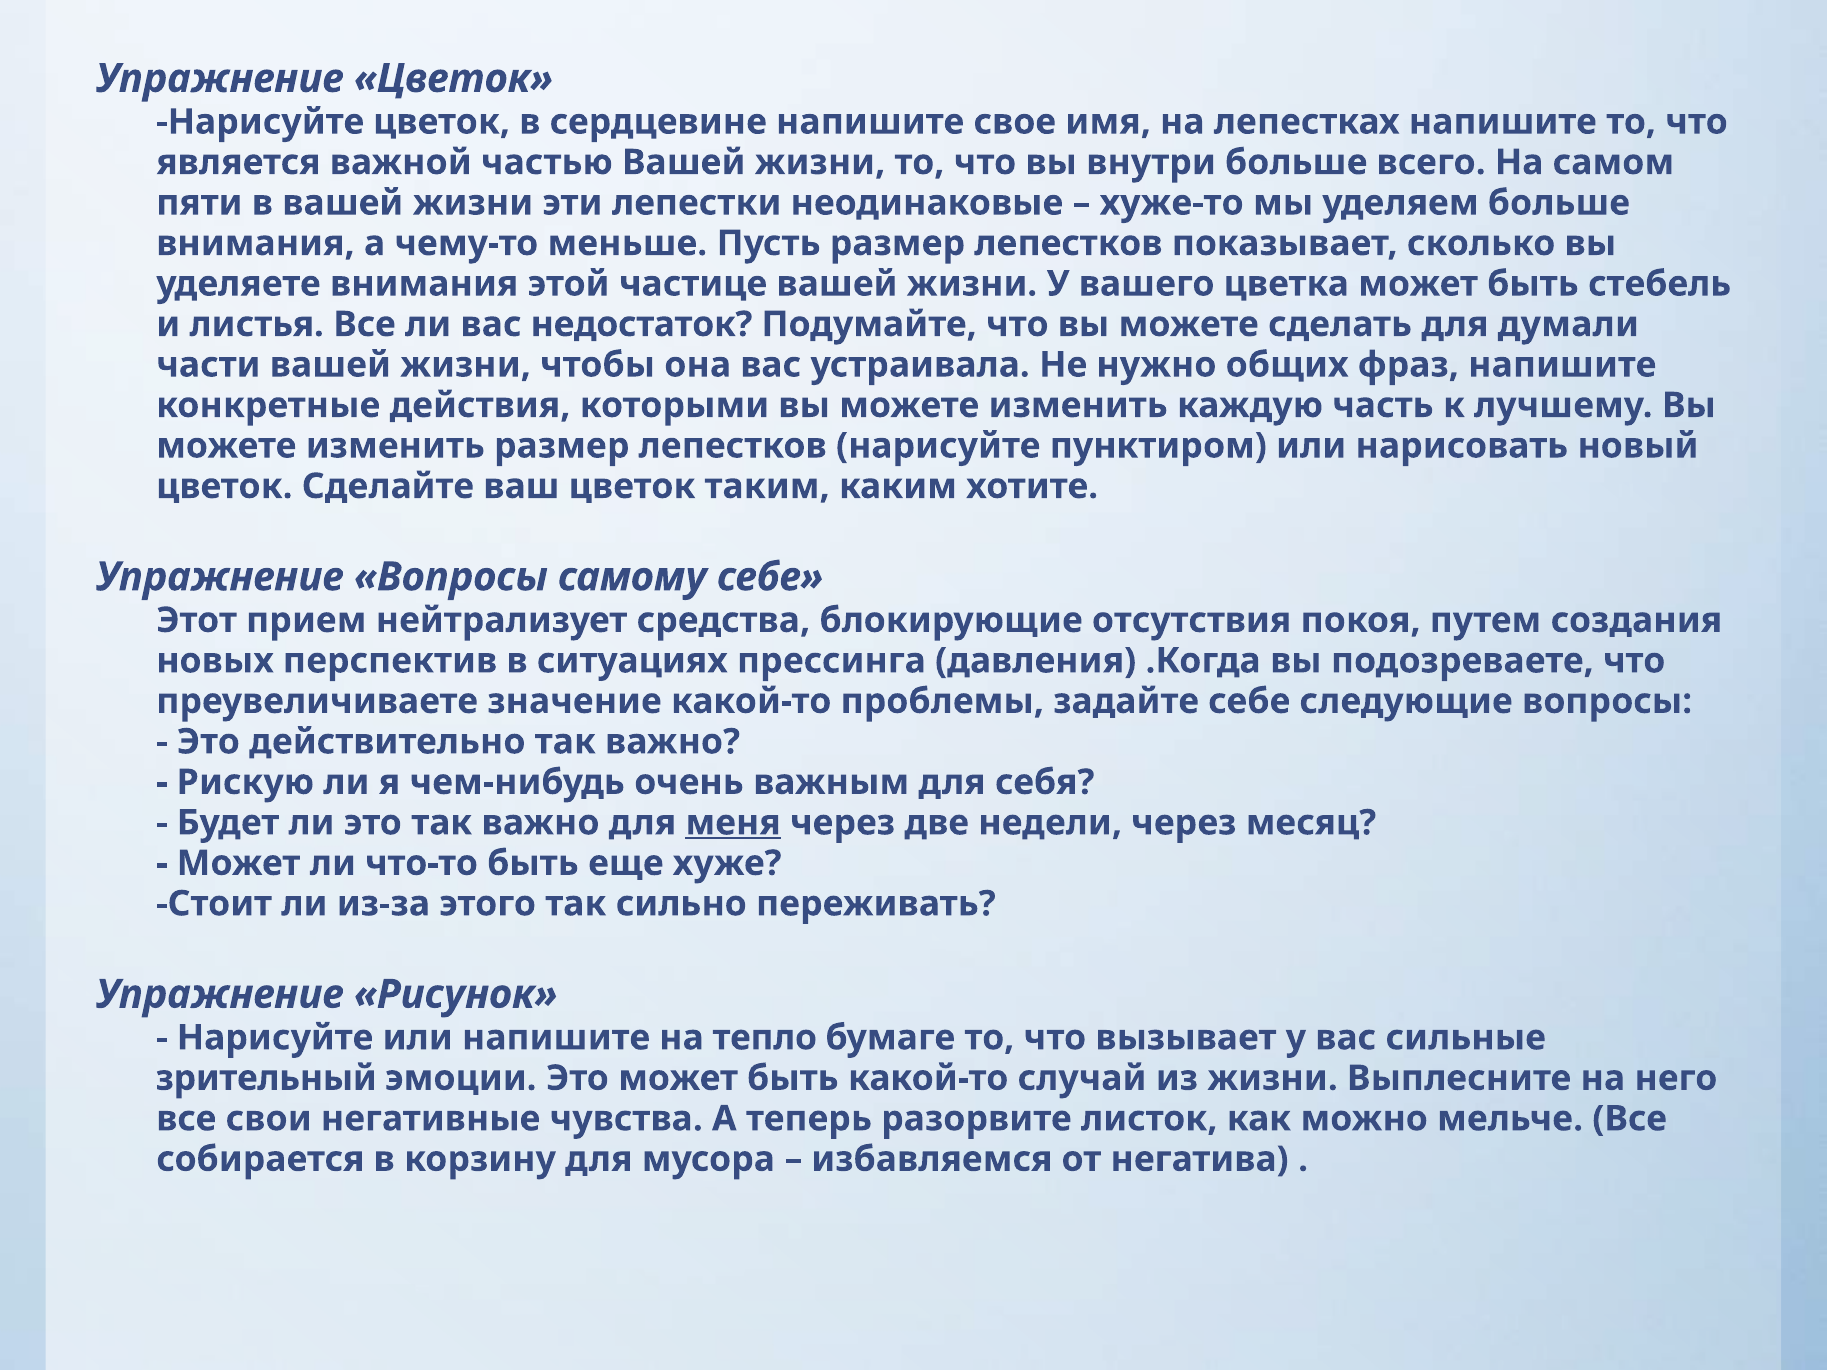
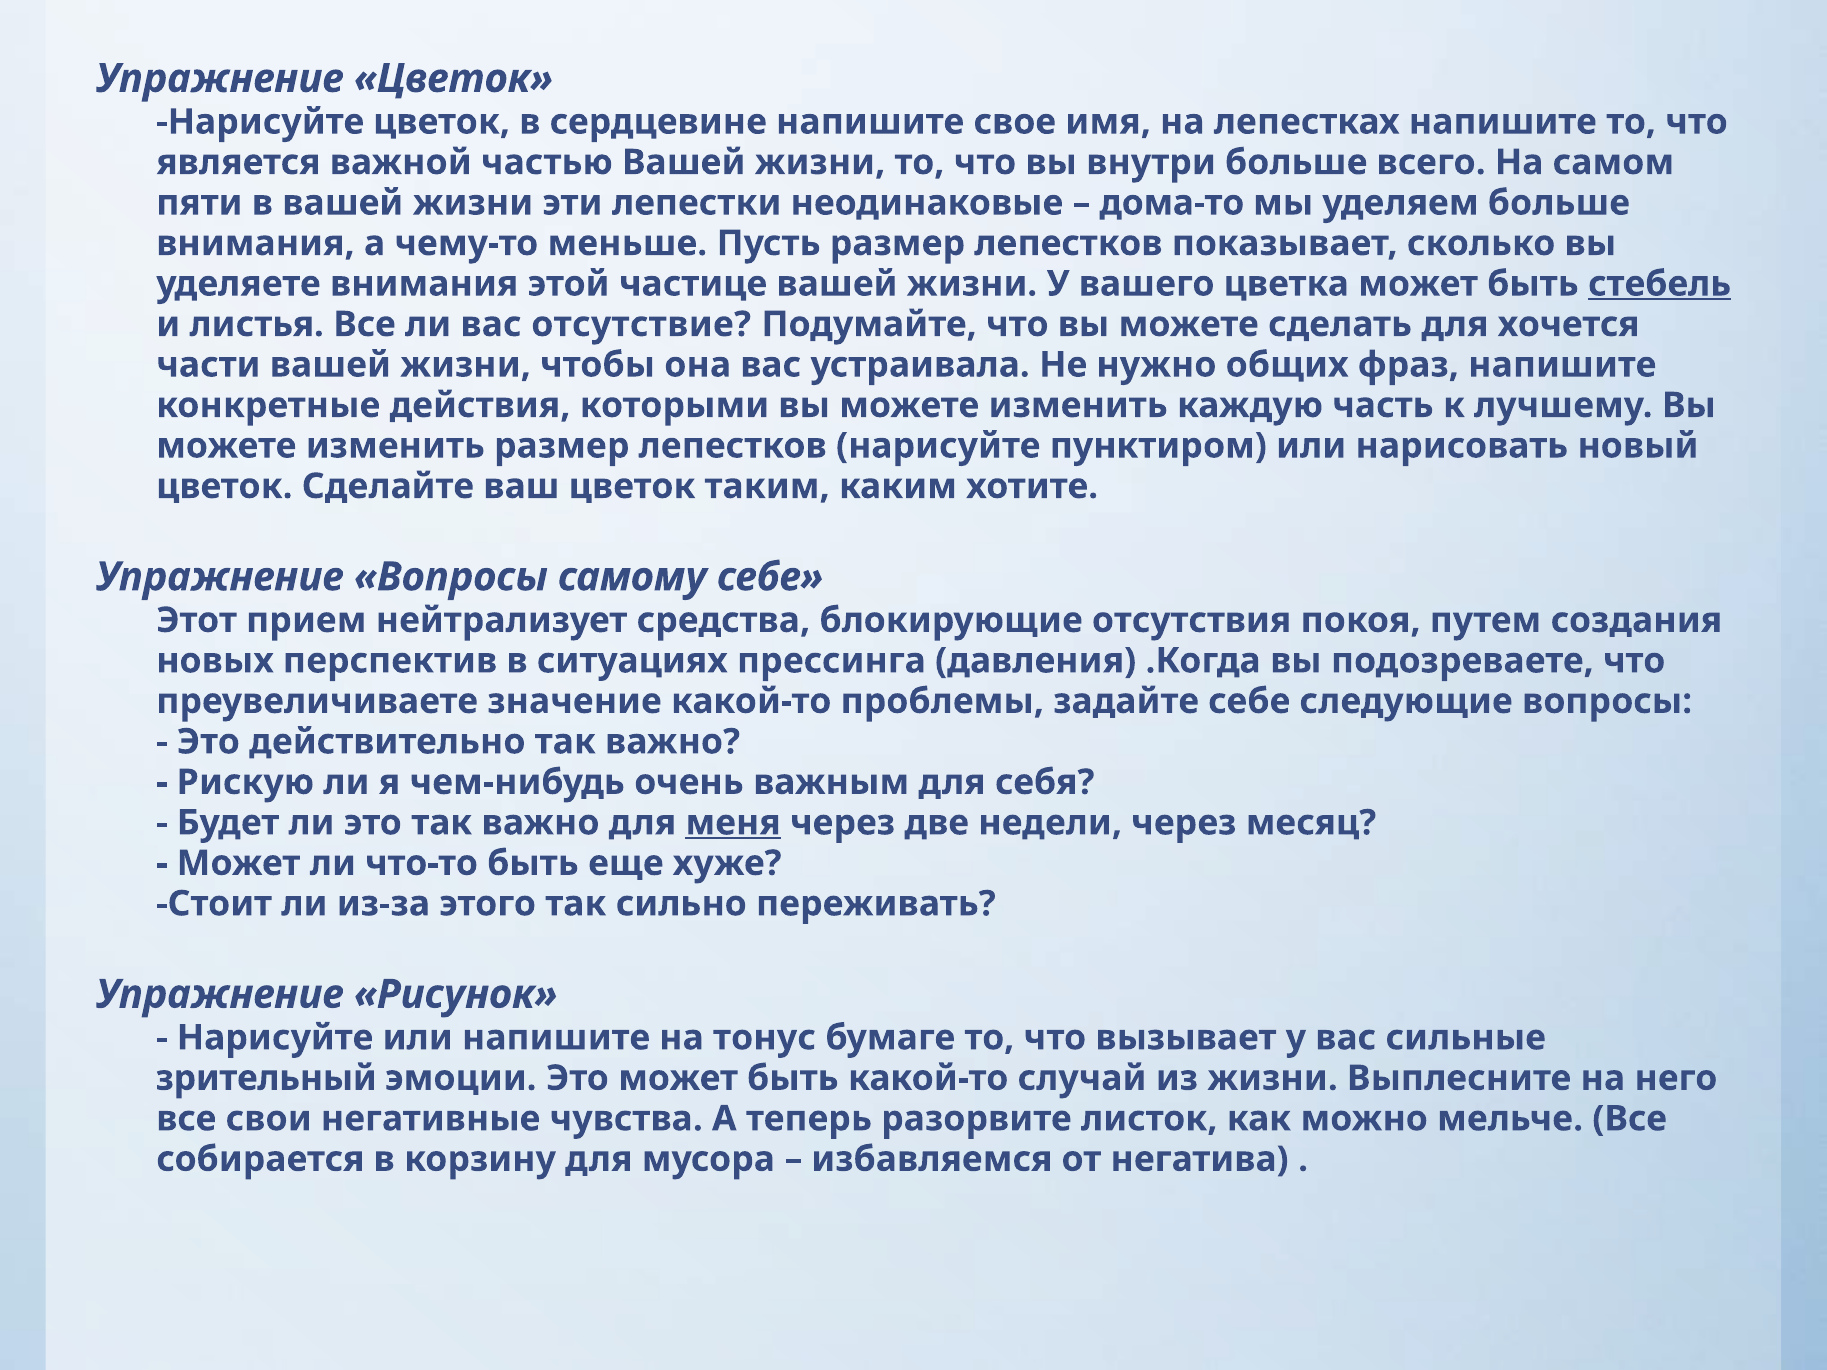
хуже-то: хуже-то -> дома-то
стебель underline: none -> present
недостаток: недостаток -> отсутствие
думали: думали -> хочется
тепло: тепло -> тонус
